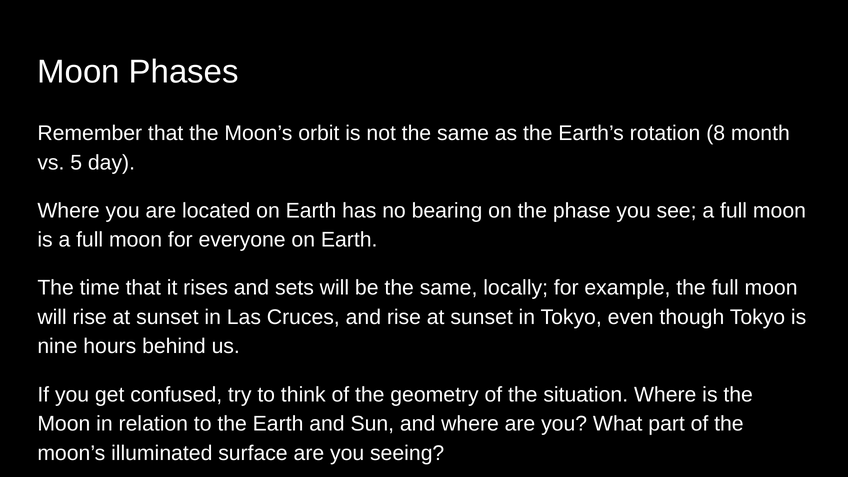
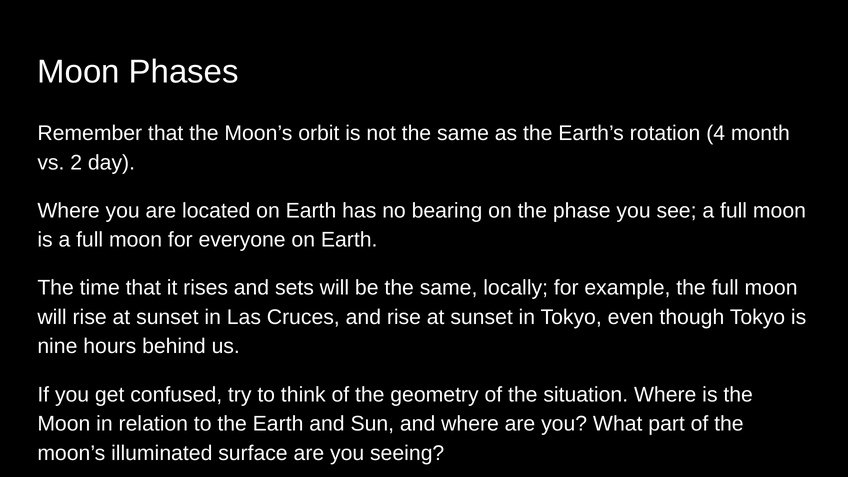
8: 8 -> 4
5: 5 -> 2
